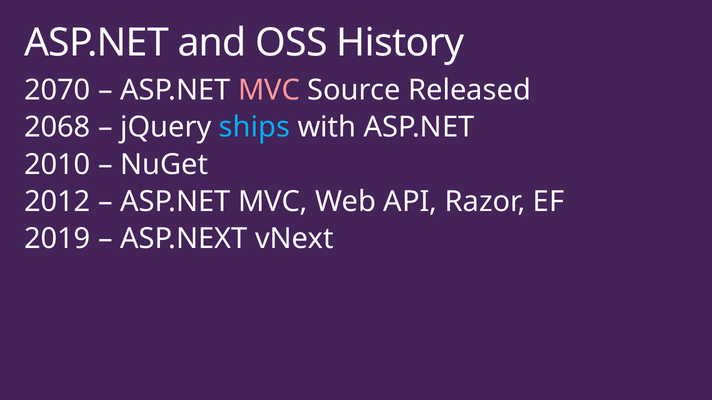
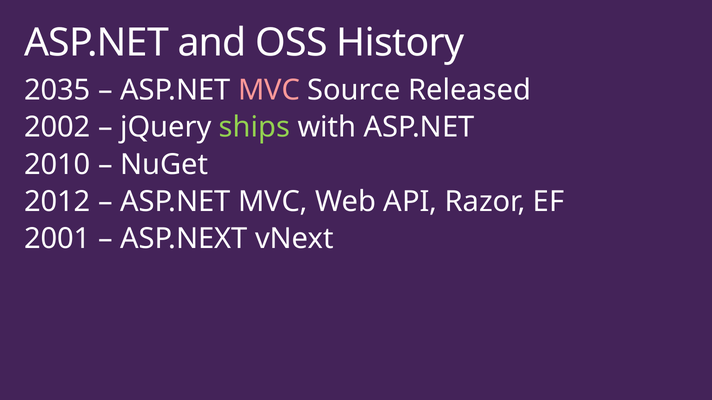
2070: 2070 -> 2035
2068: 2068 -> 2002
ships colour: light blue -> light green
2019: 2019 -> 2001
